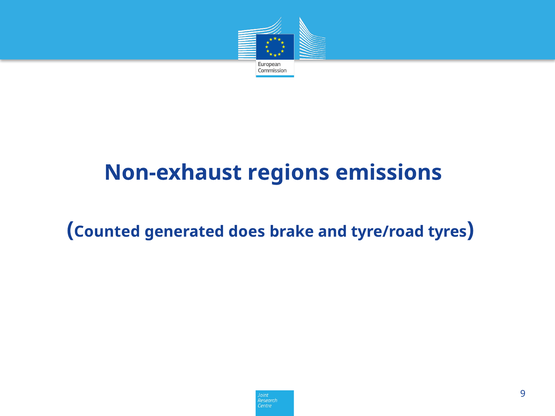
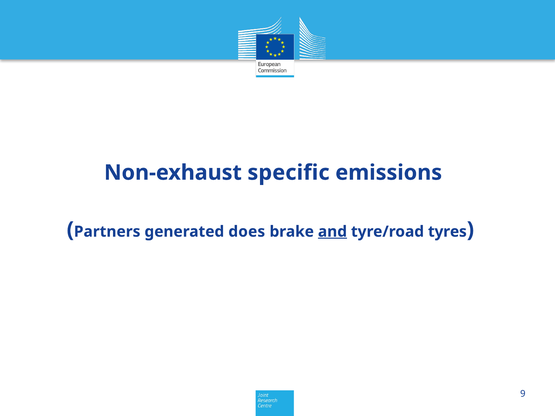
regions: regions -> specific
Counted: Counted -> Partners
and underline: none -> present
